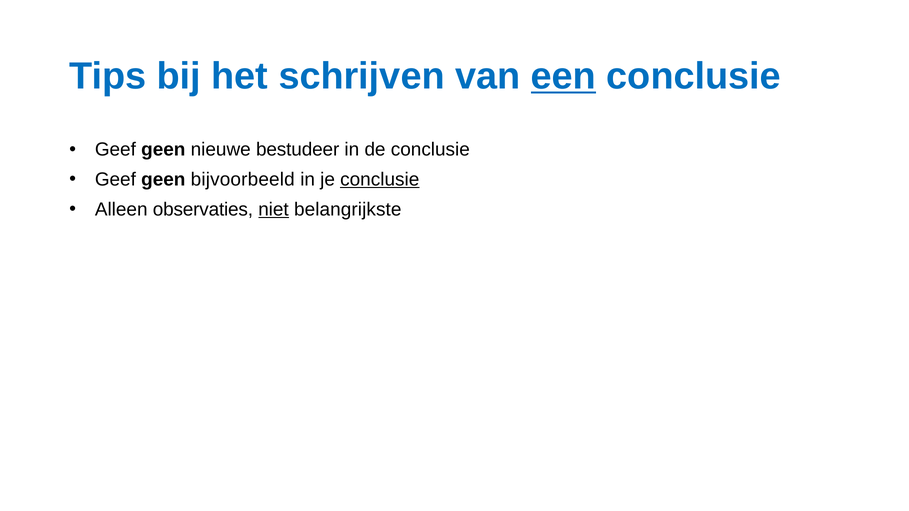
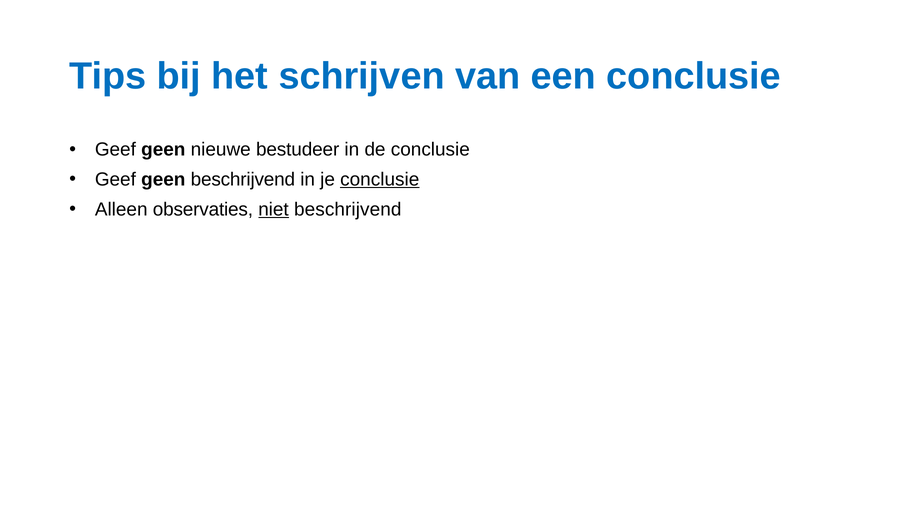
een underline: present -> none
geen bijvoorbeeld: bijvoorbeeld -> beschrijvend
niet belangrijkste: belangrijkste -> beschrijvend
